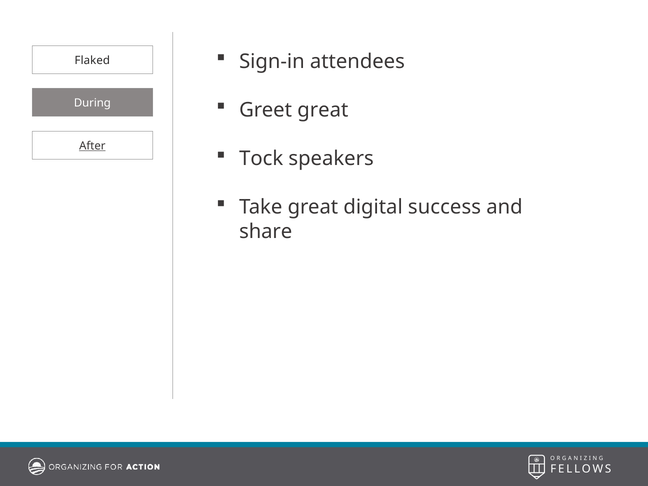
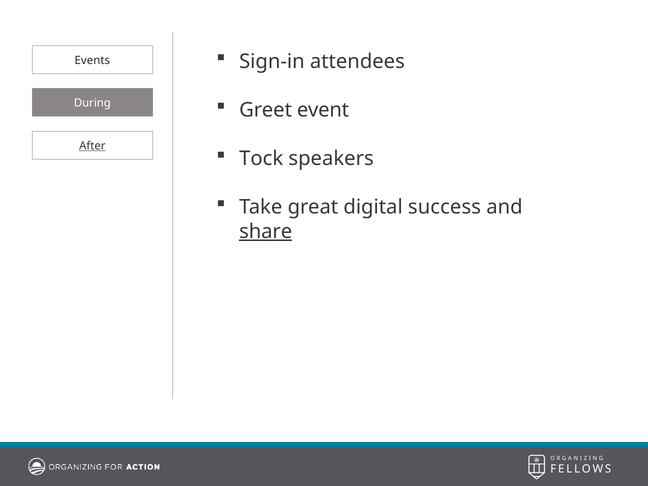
Flaked: Flaked -> Events
Greet great: great -> event
share underline: none -> present
